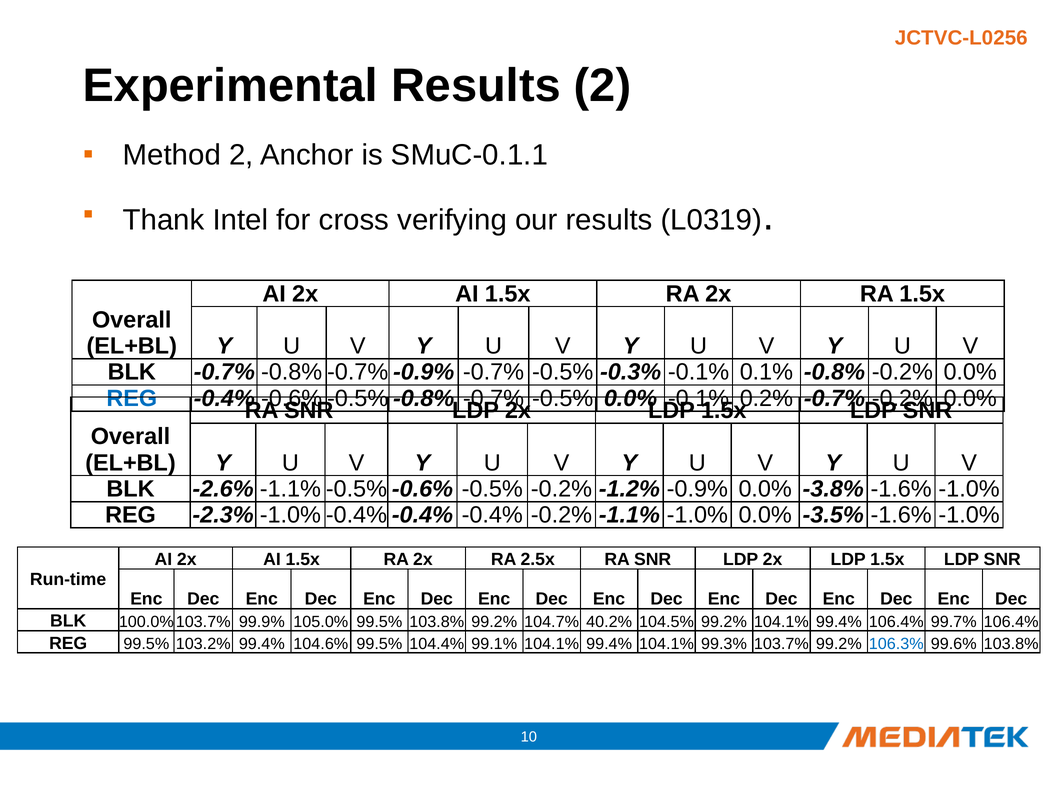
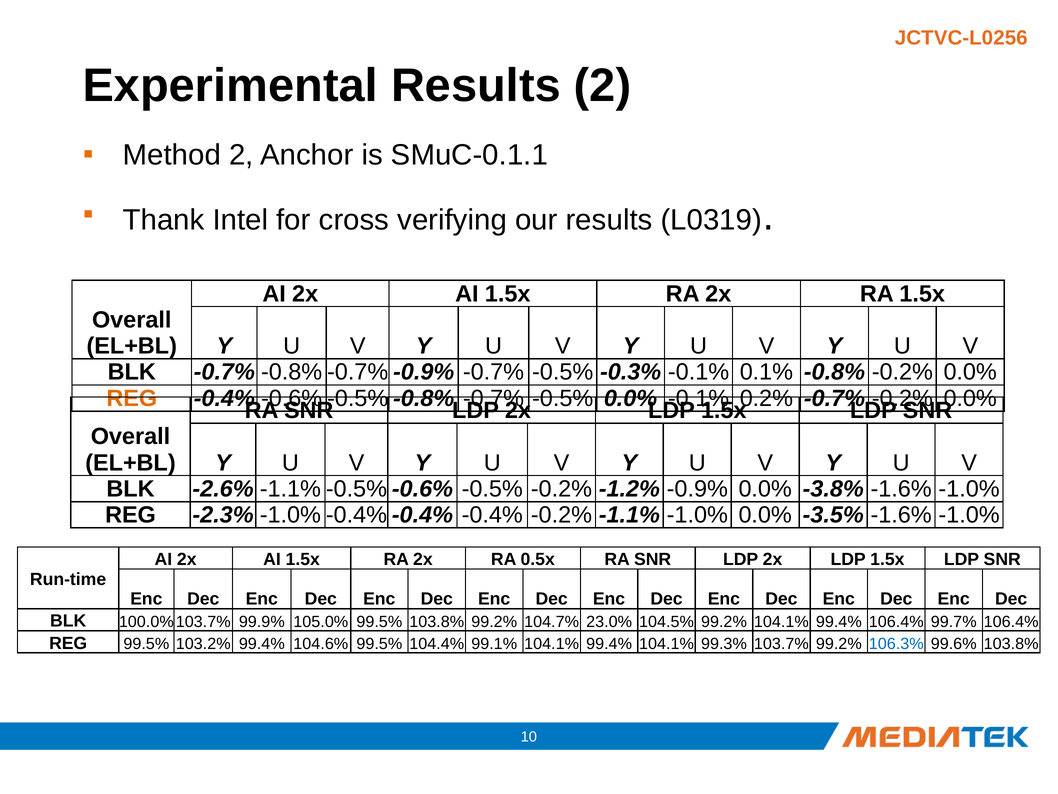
REG at (132, 398) colour: blue -> orange
2.5x: 2.5x -> 0.5x
40.2%: 40.2% -> 23.0%
